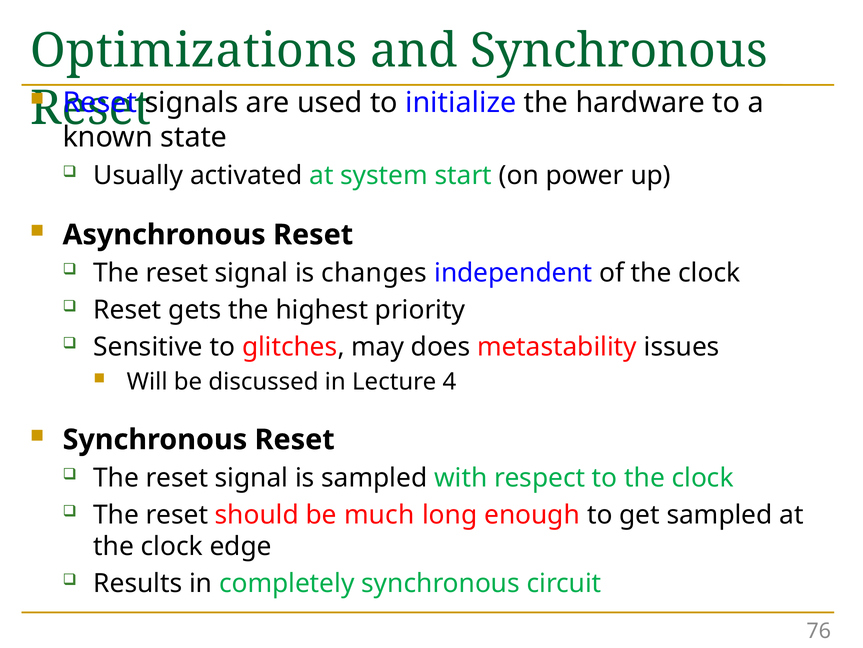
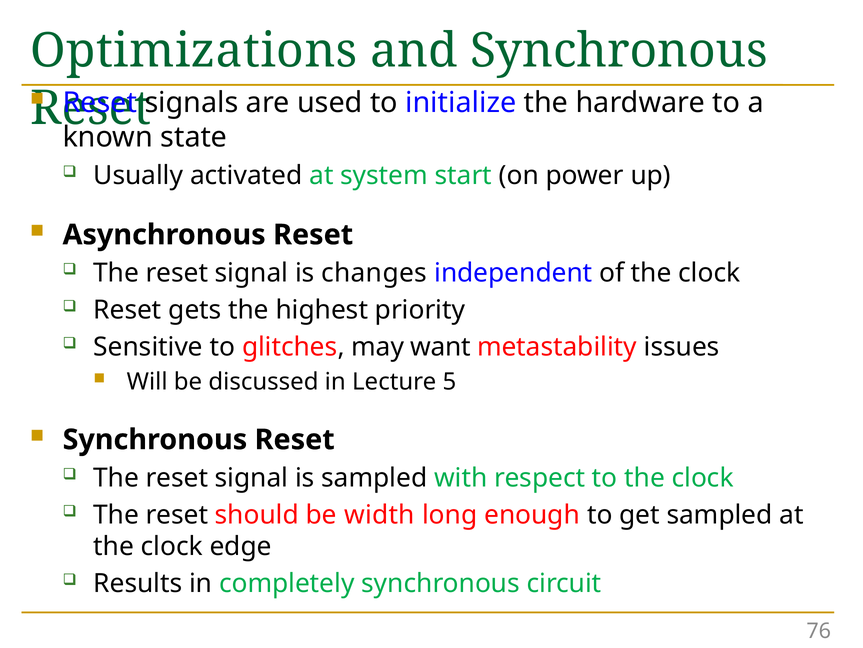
does: does -> want
4: 4 -> 5
much: much -> width
